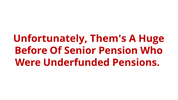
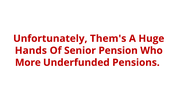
Before: Before -> Hands
Were: Were -> More
